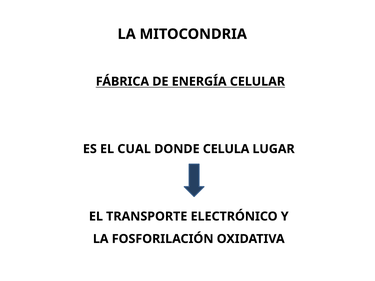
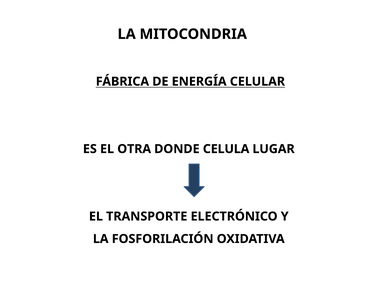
CUAL: CUAL -> OTRA
